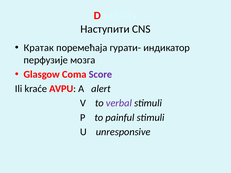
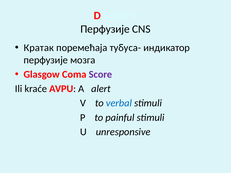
Наступити at (105, 29): Наступити -> Перфузије
гурати-: гурати- -> тубуса-
verbal colour: purple -> blue
